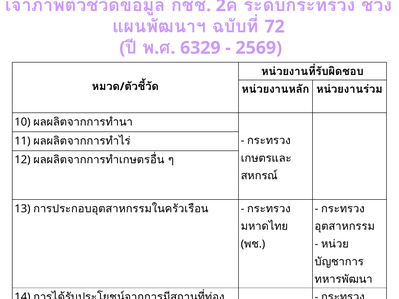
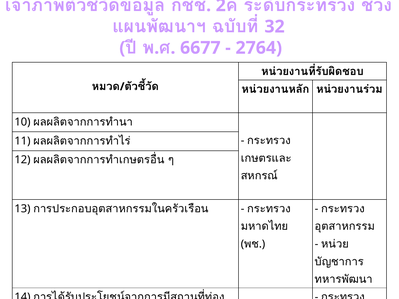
72: 72 -> 32
6329: 6329 -> 6677
2569: 2569 -> 2764
